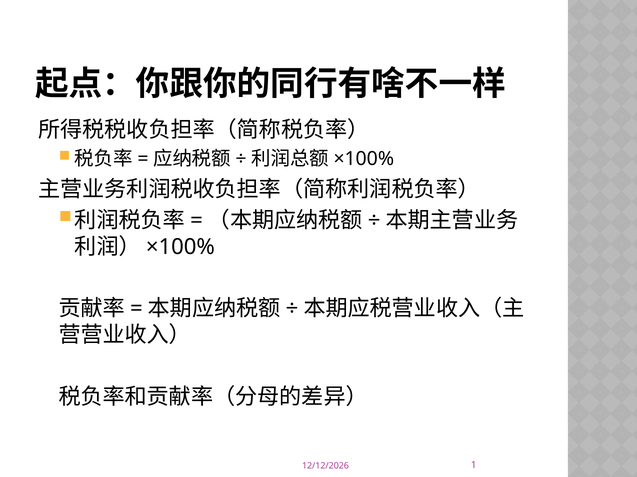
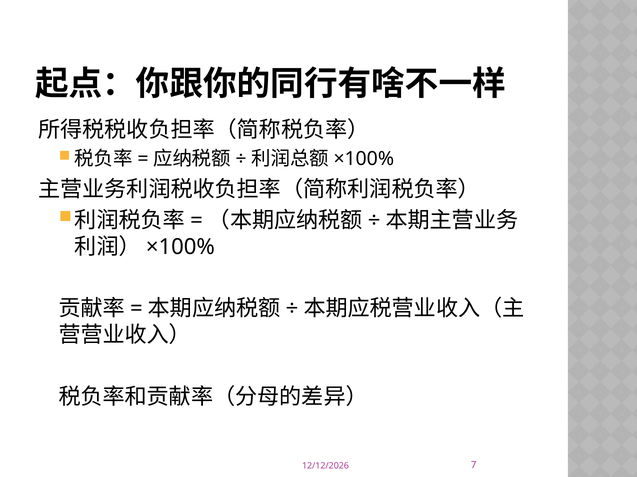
1: 1 -> 7
